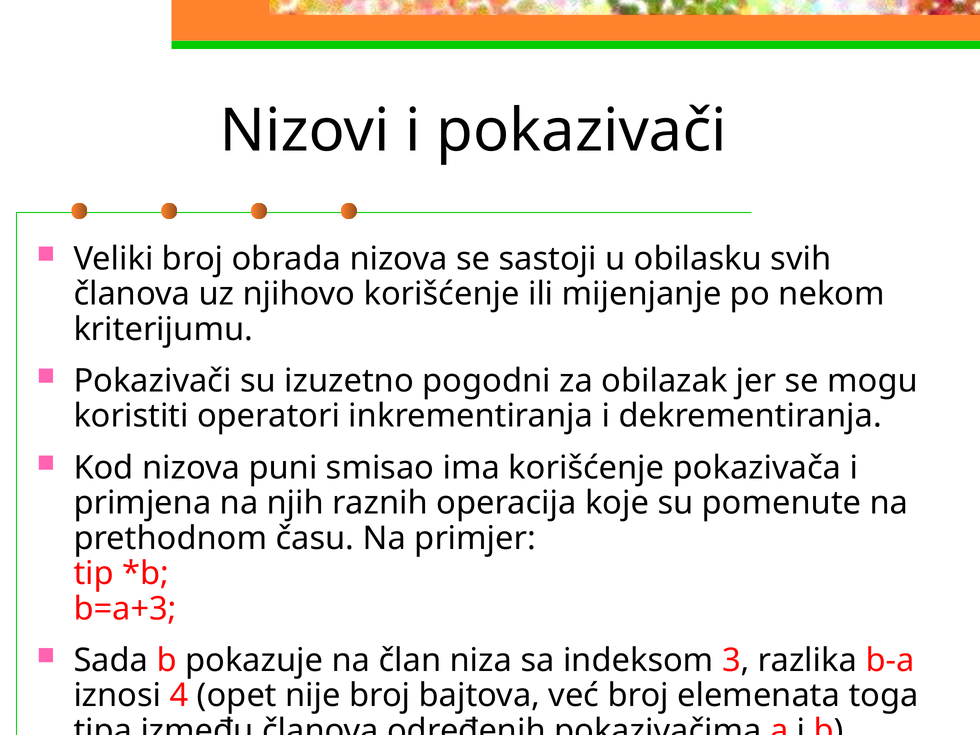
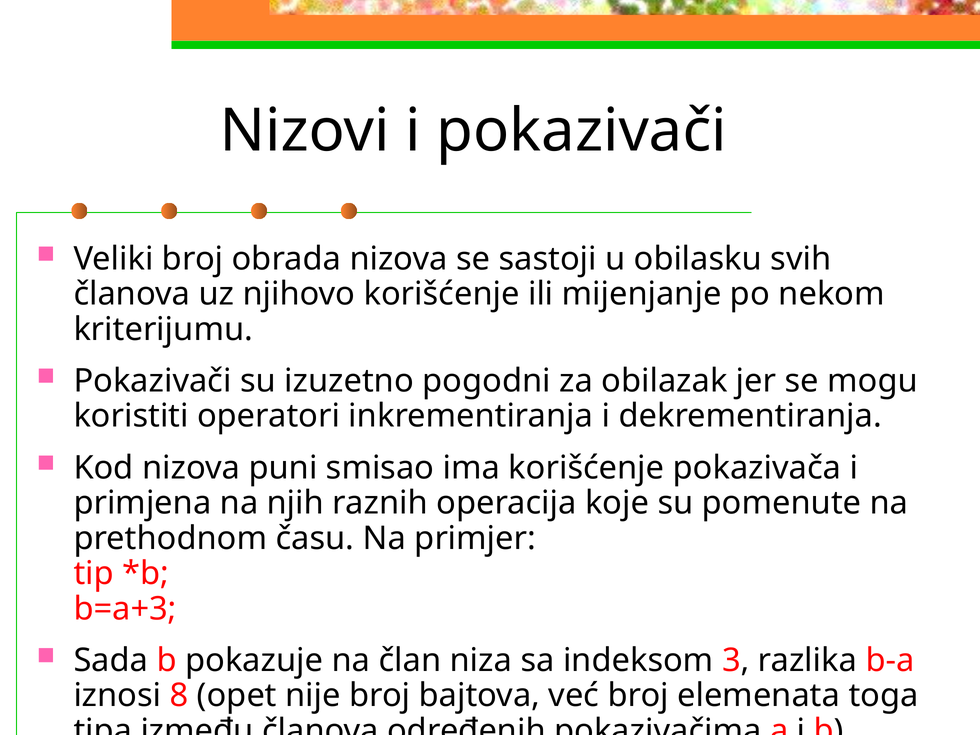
4: 4 -> 8
